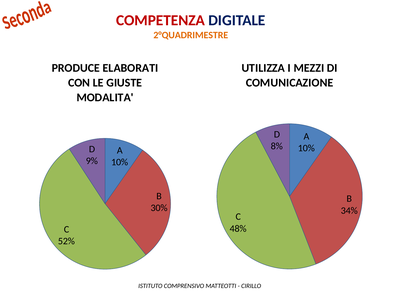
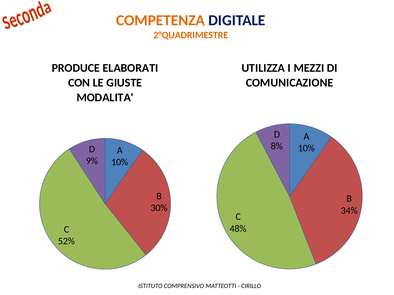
COMPETENZA colour: red -> orange
